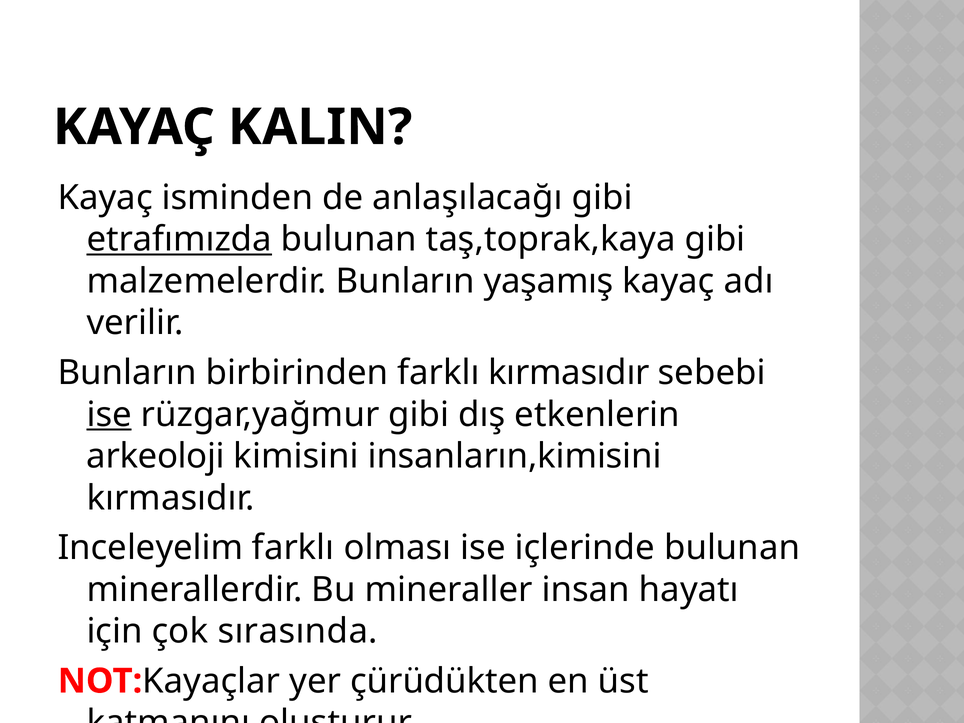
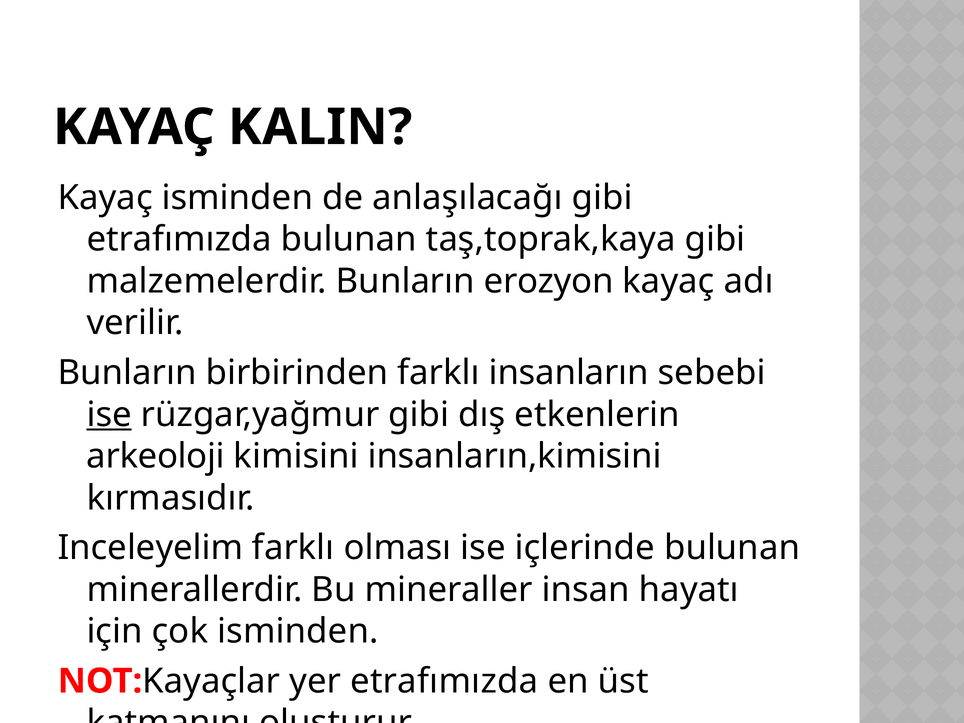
etrafımızda at (179, 239) underline: present -> none
yaşamış: yaşamış -> erozyon
farklı kırmasıdır: kırmasıdır -> insanların
çok sırasında: sırasında -> isminden
yer çürüdükten: çürüdükten -> etrafımızda
